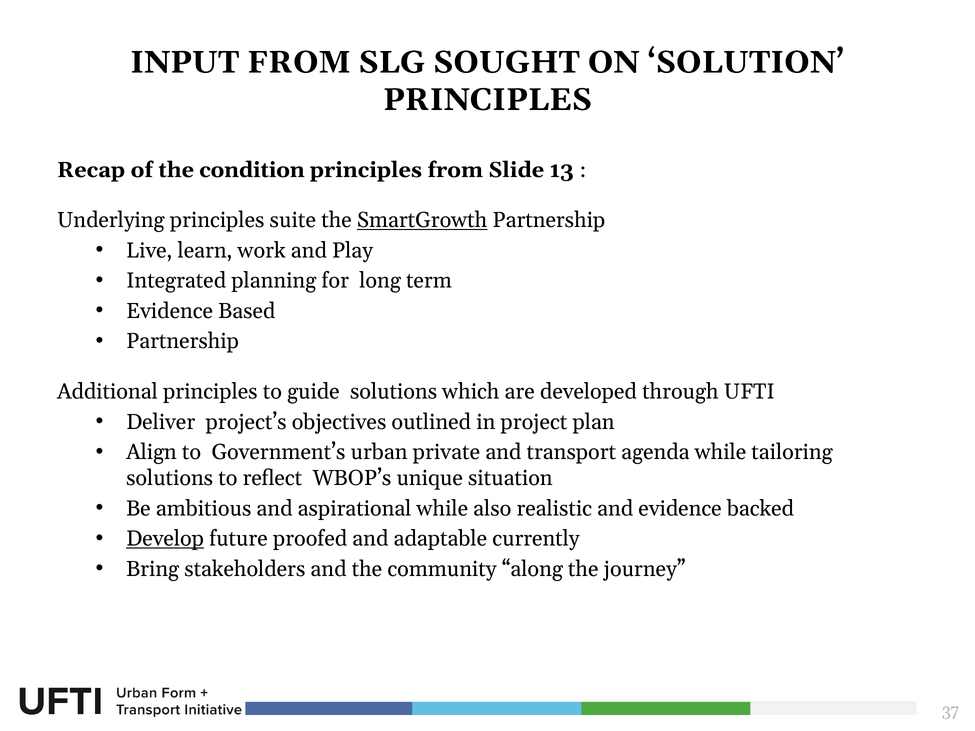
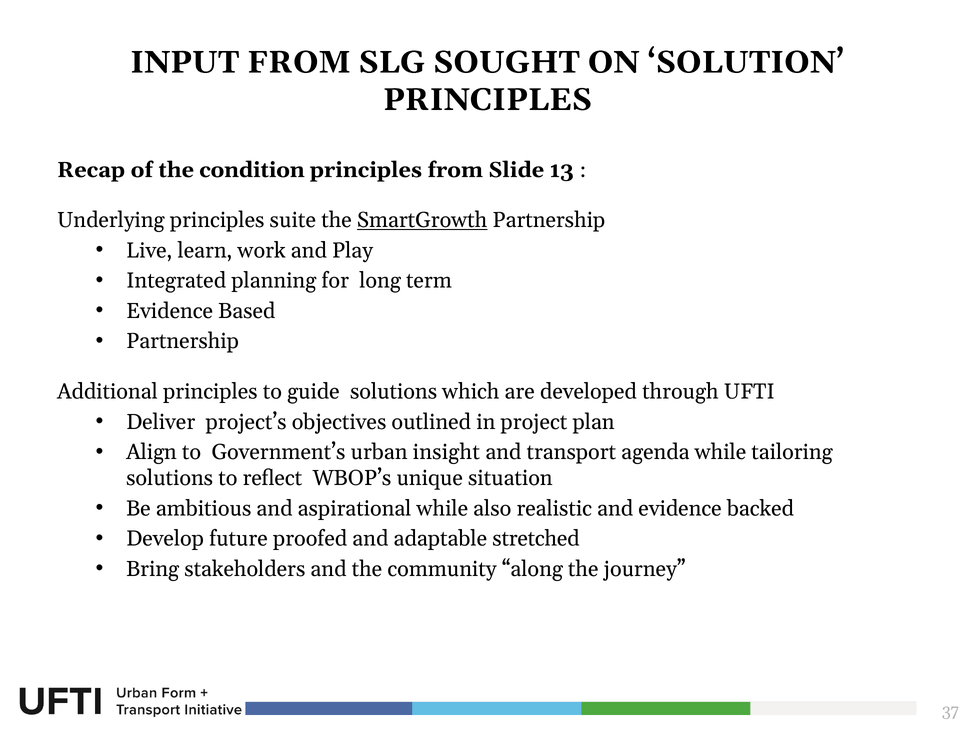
private: private -> insight
Develop underline: present -> none
currently: currently -> stretched
